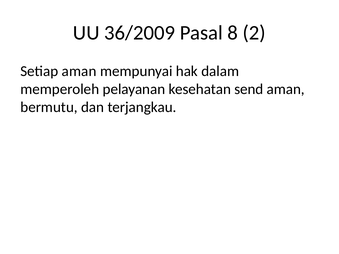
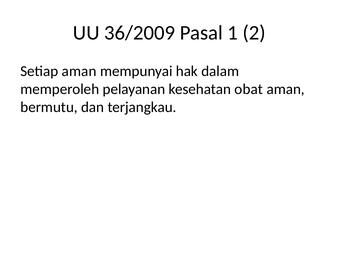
8: 8 -> 1
send: send -> obat
